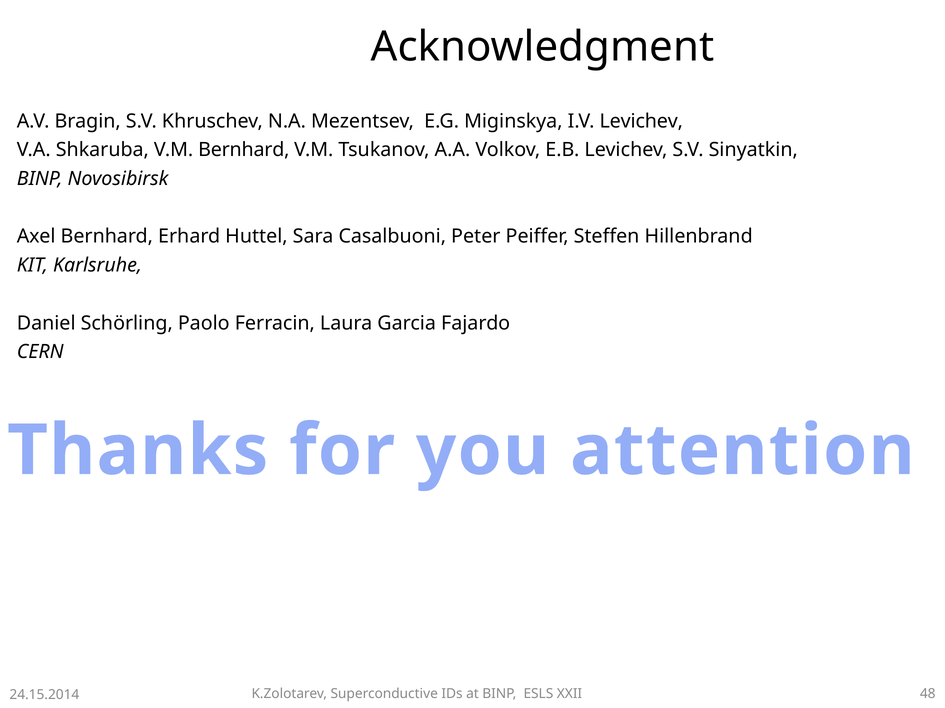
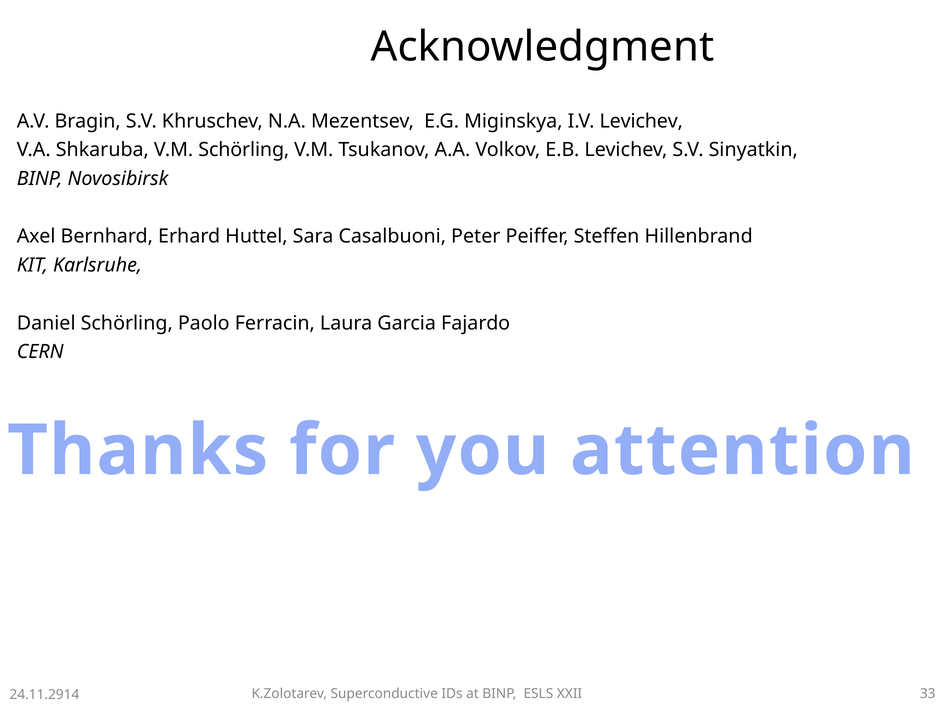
V.M Bernhard: Bernhard -> Schörling
48: 48 -> 33
24.15.2014: 24.15.2014 -> 24.11.2914
